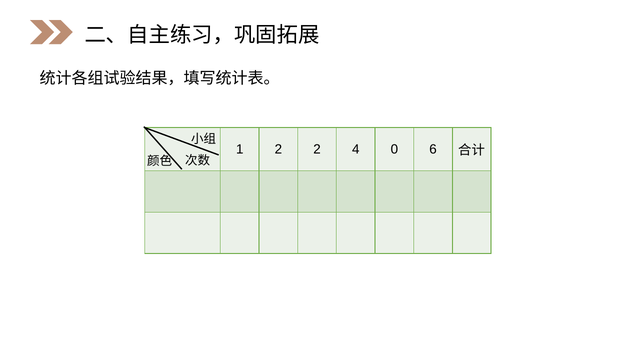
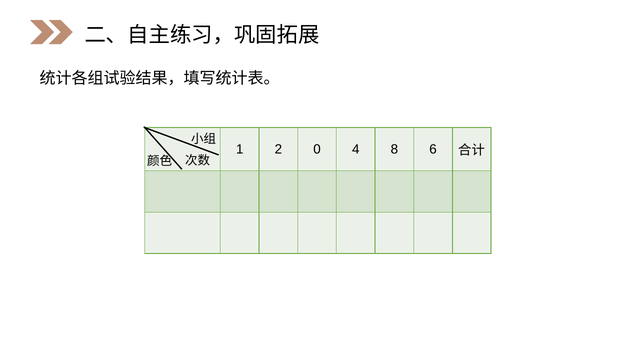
2 2: 2 -> 0
0: 0 -> 8
